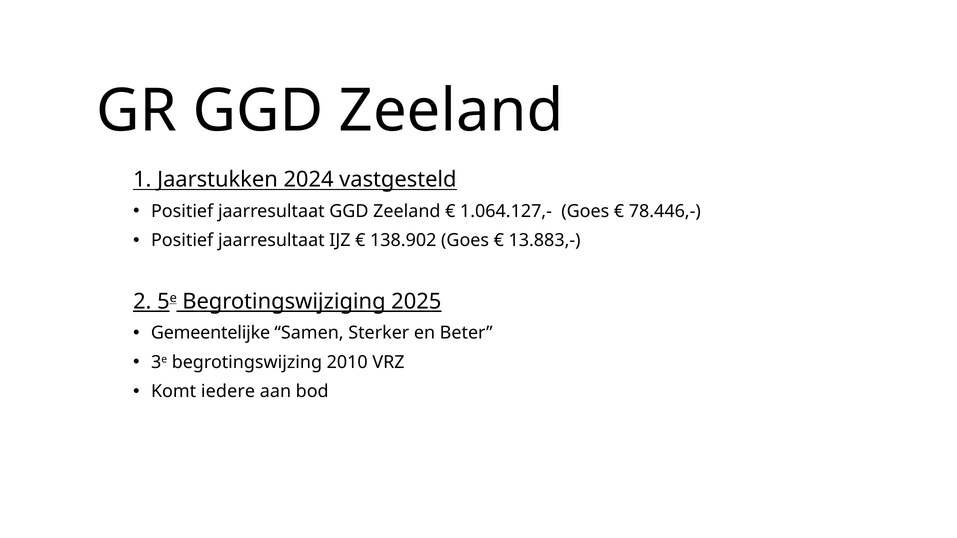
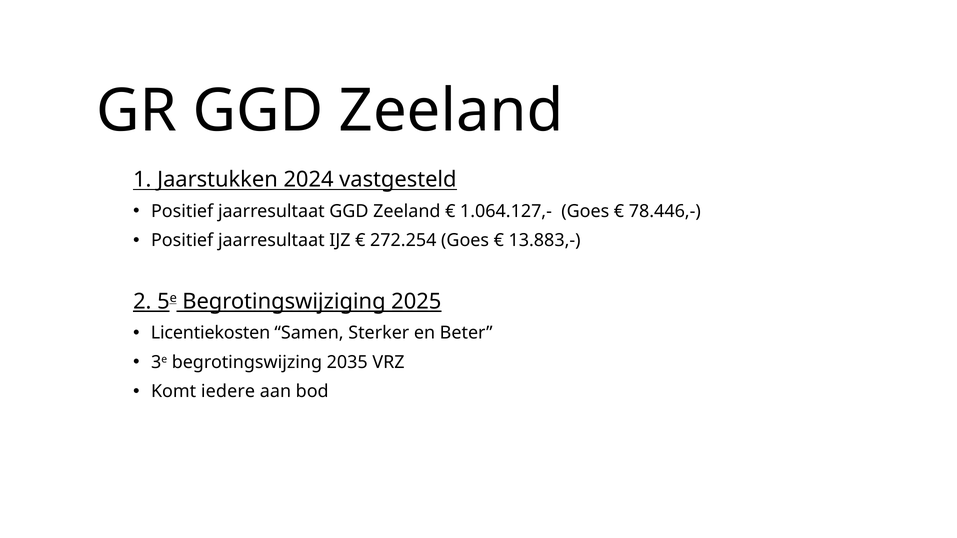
138.902: 138.902 -> 272.254
Gemeentelijke: Gemeentelijke -> Licentiekosten
2010: 2010 -> 2035
